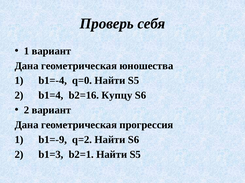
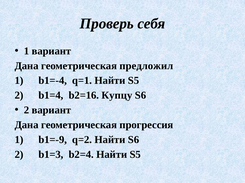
юношества: юношества -> предложил
q=0: q=0 -> q=1
b2=1: b2=1 -> b2=4
